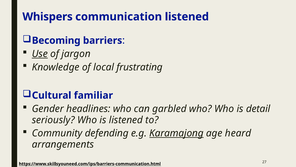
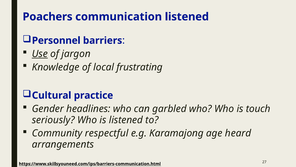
Whispers: Whispers -> Poachers
Becoming: Becoming -> Personnel
familiar: familiar -> practice
detail: detail -> touch
defending: defending -> respectful
Karamajong underline: present -> none
